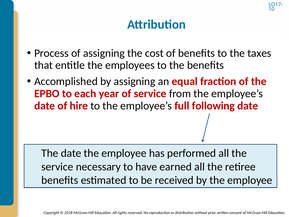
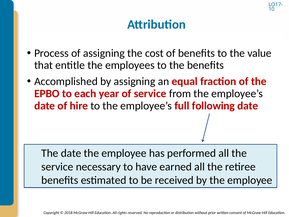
taxes: taxes -> value
